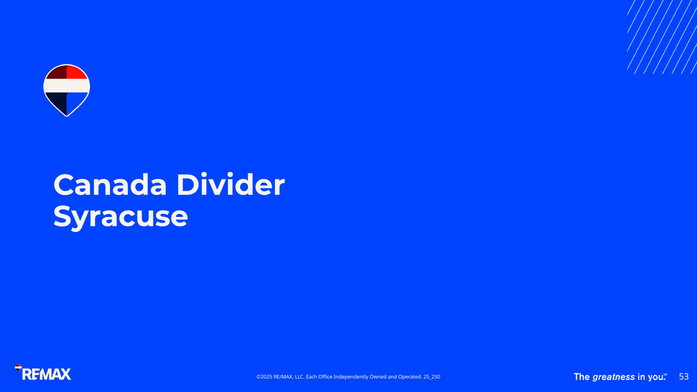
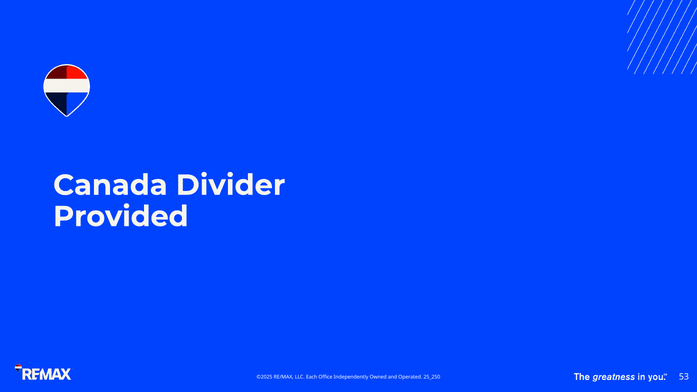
Syracuse: Syracuse -> Provided
